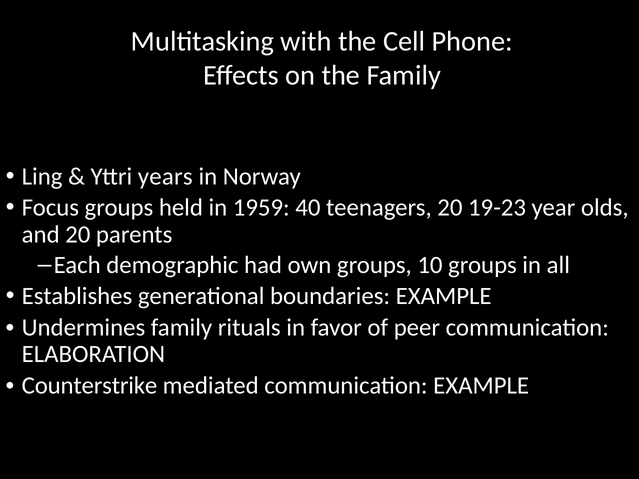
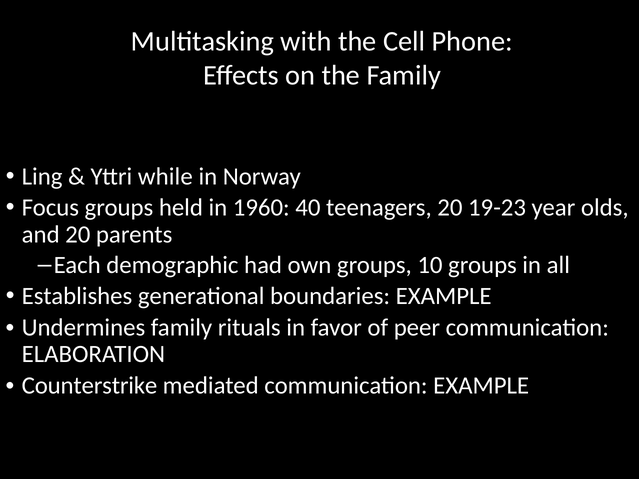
years: years -> while
1959: 1959 -> 1960
